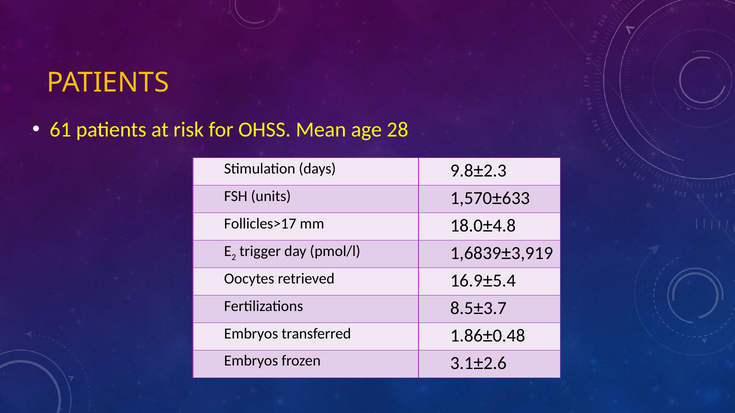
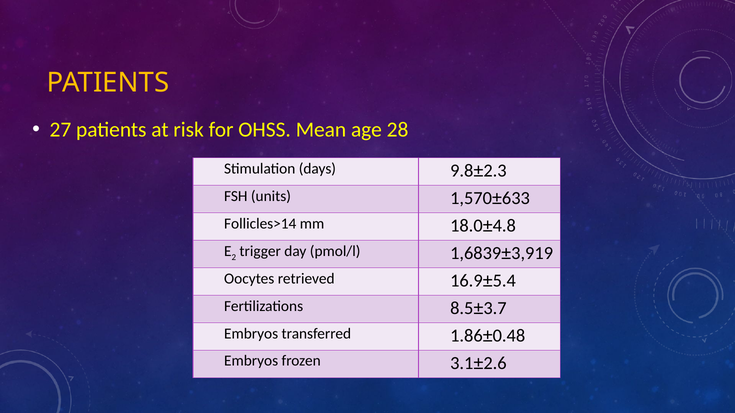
61: 61 -> 27
Follicles>17: Follicles>17 -> Follicles>14
